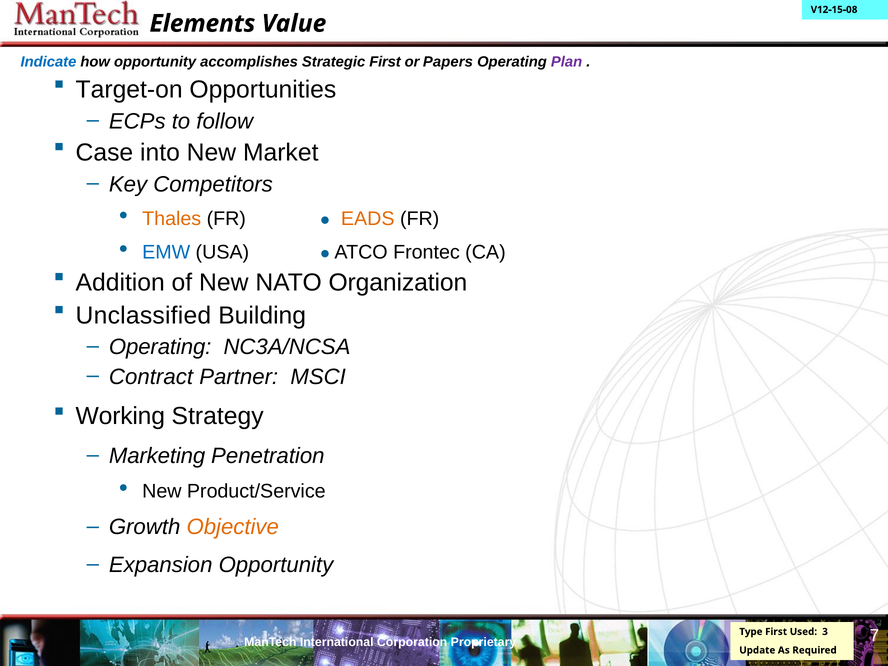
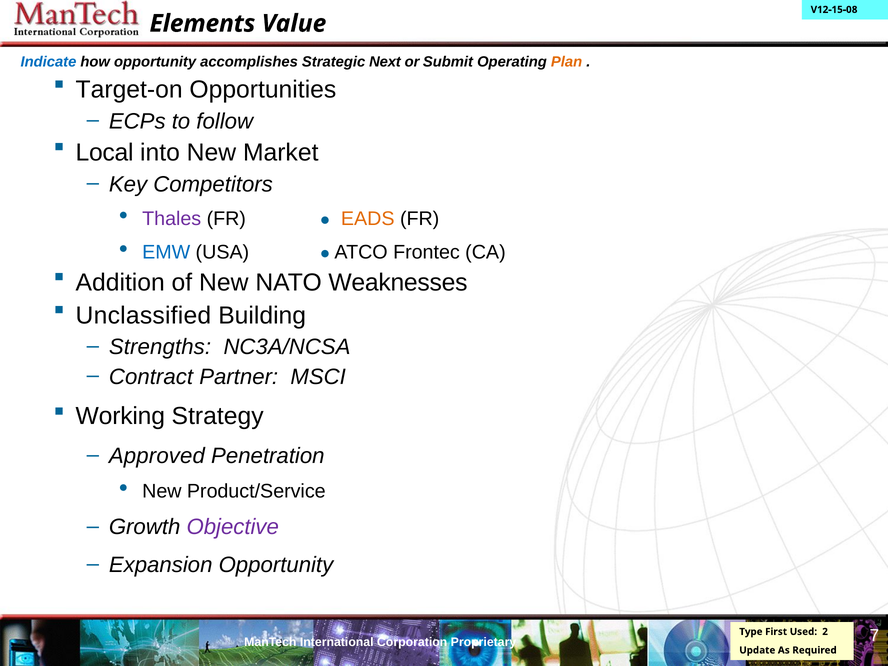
Strategic First: First -> Next
Papers: Papers -> Submit
Plan colour: purple -> orange
Case: Case -> Local
Thales colour: orange -> purple
Organization: Organization -> Weaknesses
Operating at (160, 347): Operating -> Strengths
Marketing: Marketing -> Approved
Objective colour: orange -> purple
3: 3 -> 2
